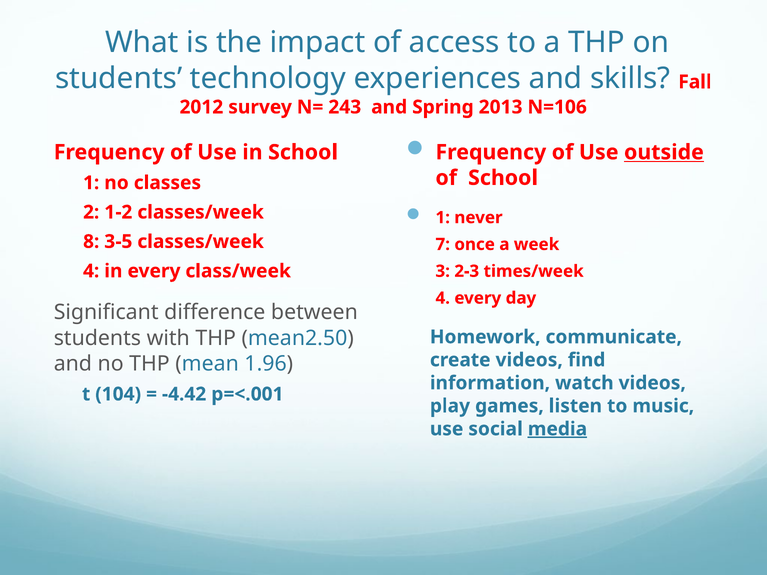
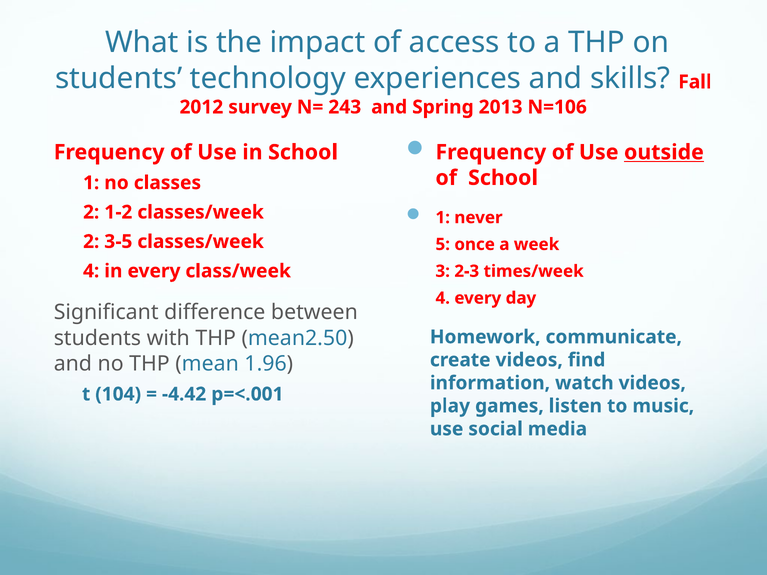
8 at (91, 242): 8 -> 2
7: 7 -> 5
media underline: present -> none
